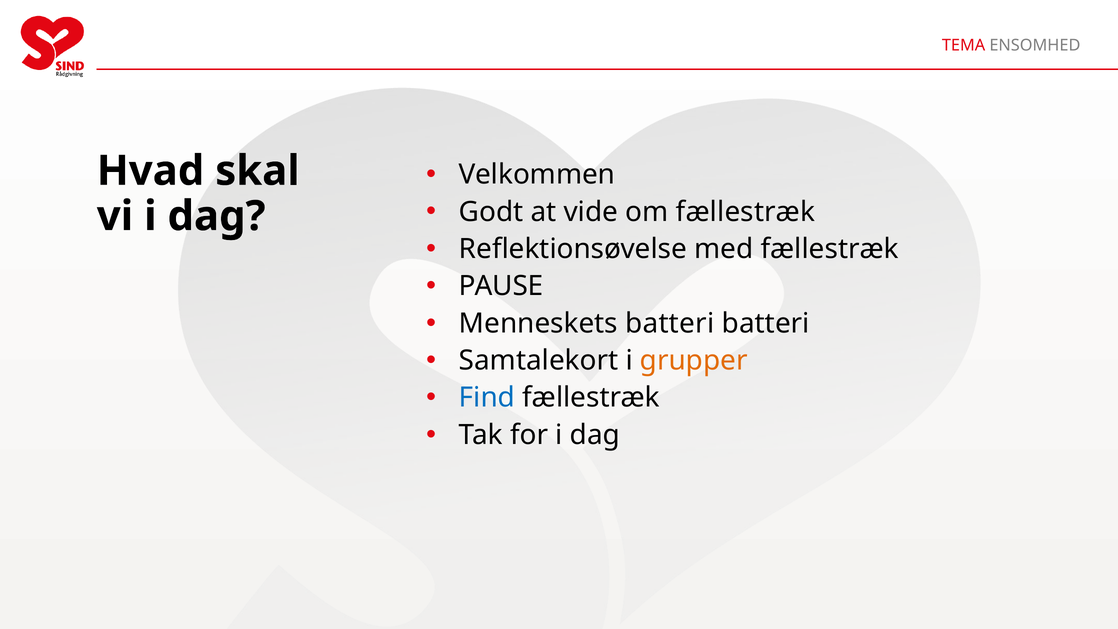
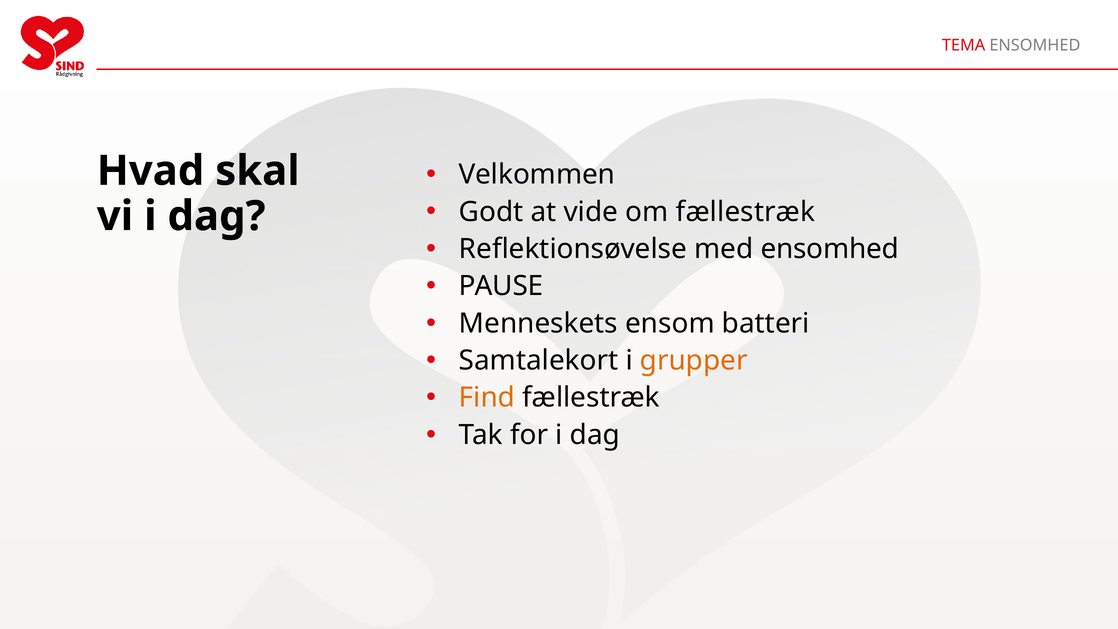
med fællestræk: fællestræk -> ensomhed
Menneskets batteri: batteri -> ensom
Find colour: blue -> orange
